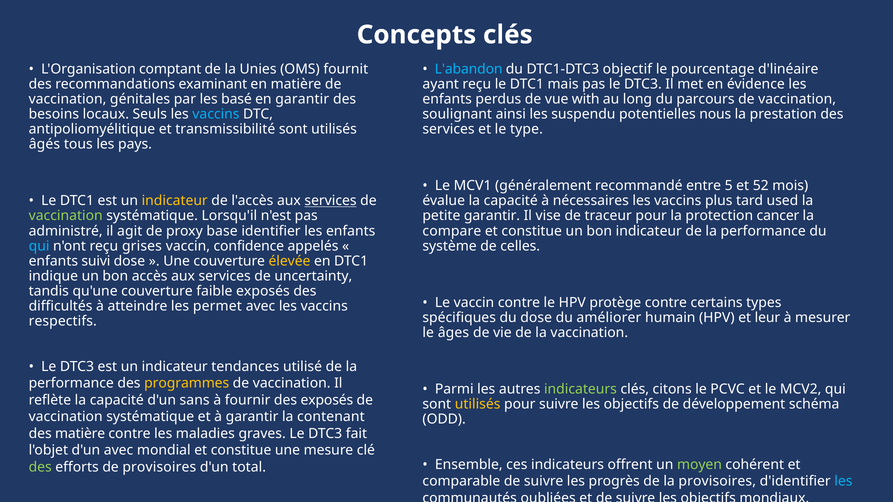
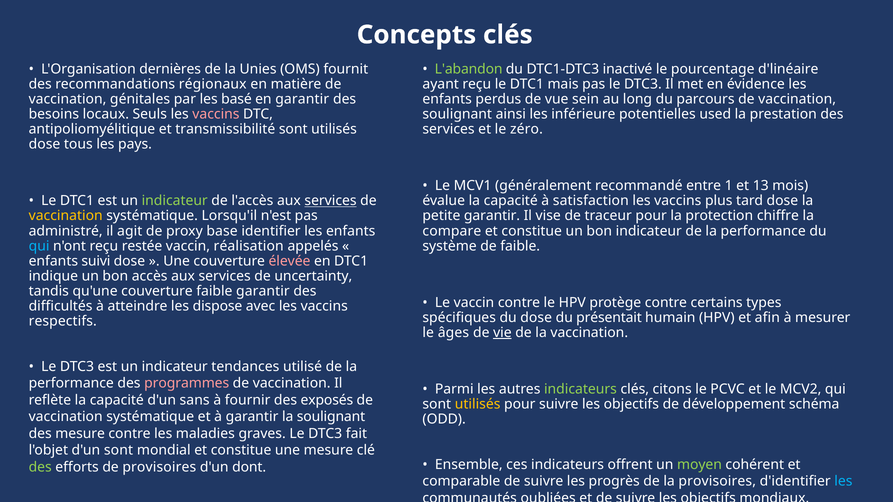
comptant: comptant -> dernières
L'abandon colour: light blue -> light green
objectif: objectif -> inactivé
examinant: examinant -> régionaux
with: with -> sein
vaccins at (216, 114) colour: light blue -> pink
suspendu: suspendu -> inférieure
nous: nous -> used
type: type -> zéro
âgés at (44, 144): âgés -> dose
5: 5 -> 1
52: 52 -> 13
indicateur at (175, 201) colour: yellow -> light green
nécessaires: nécessaires -> satisfaction
tard used: used -> dose
vaccination at (66, 216) colour: light green -> yellow
cancer: cancer -> chiffre
grises: grises -> restée
confidence: confidence -> réalisation
de celles: celles -> faible
élevée colour: yellow -> pink
faible exposés: exposés -> garantir
permet: permet -> dispose
améliorer: améliorer -> présentait
leur: leur -> afin
vie underline: none -> present
programmes colour: yellow -> pink
la contenant: contenant -> soulignant
des matière: matière -> mesure
d'un avec: avec -> sont
total: total -> dont
